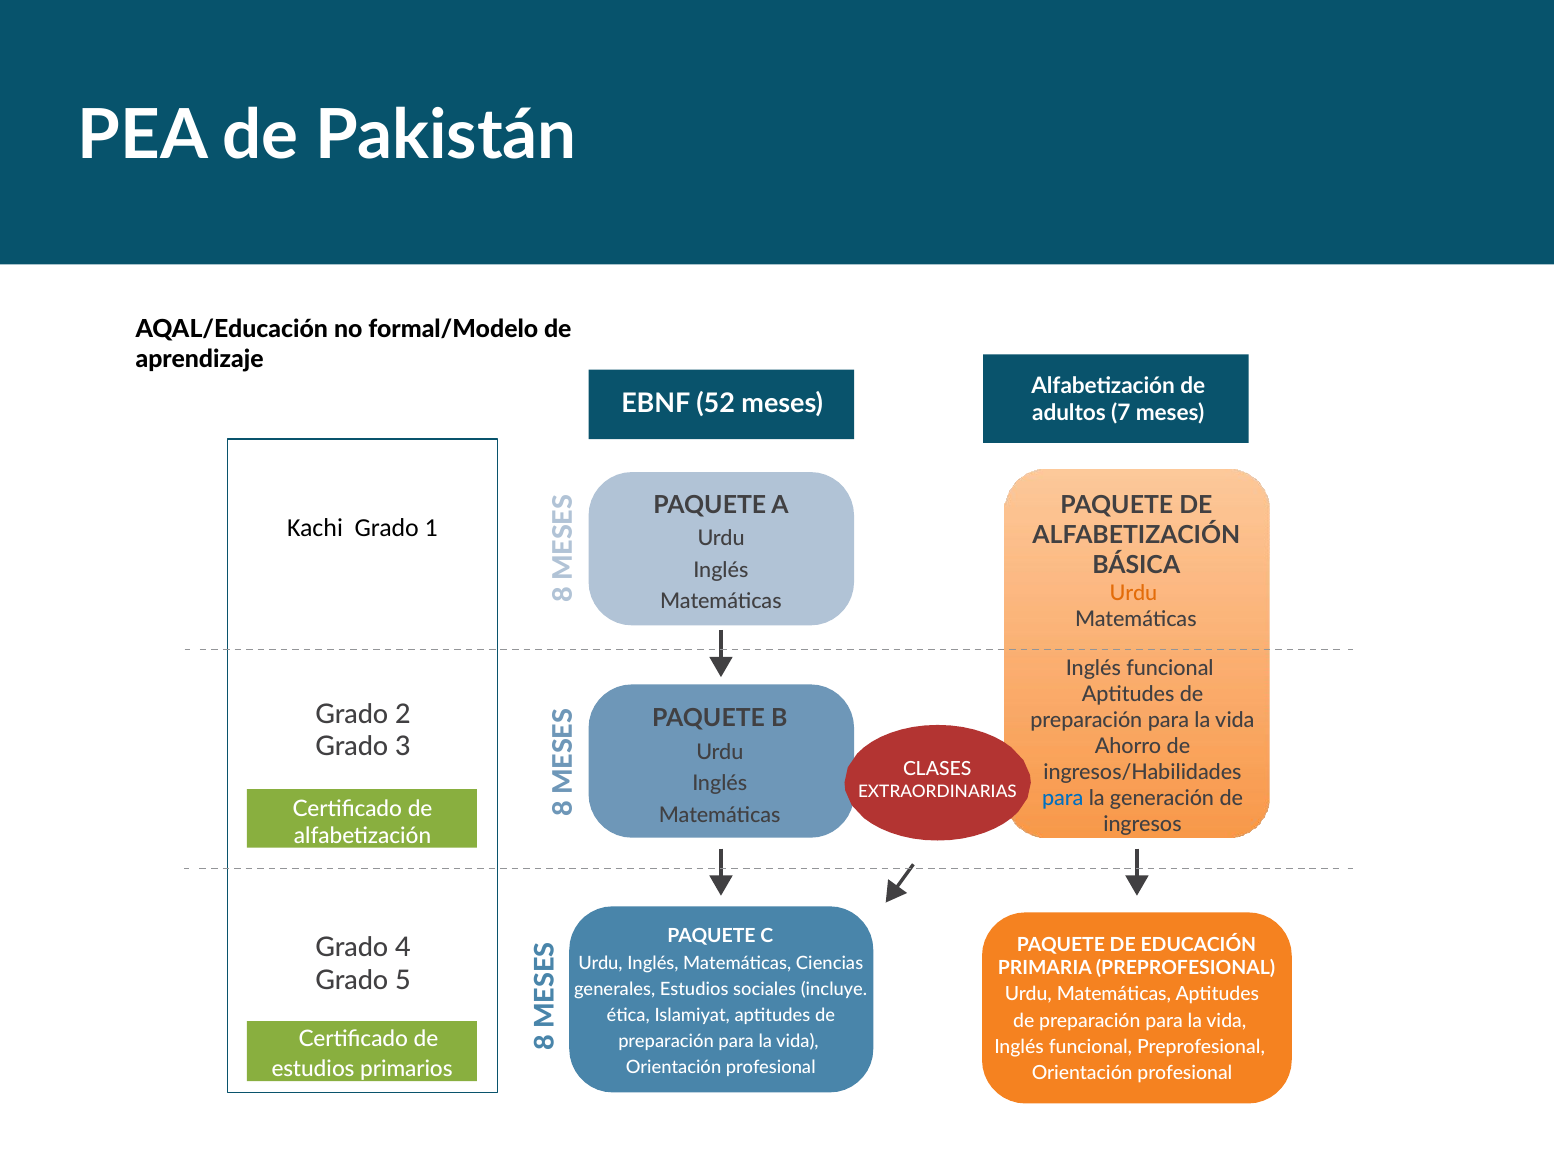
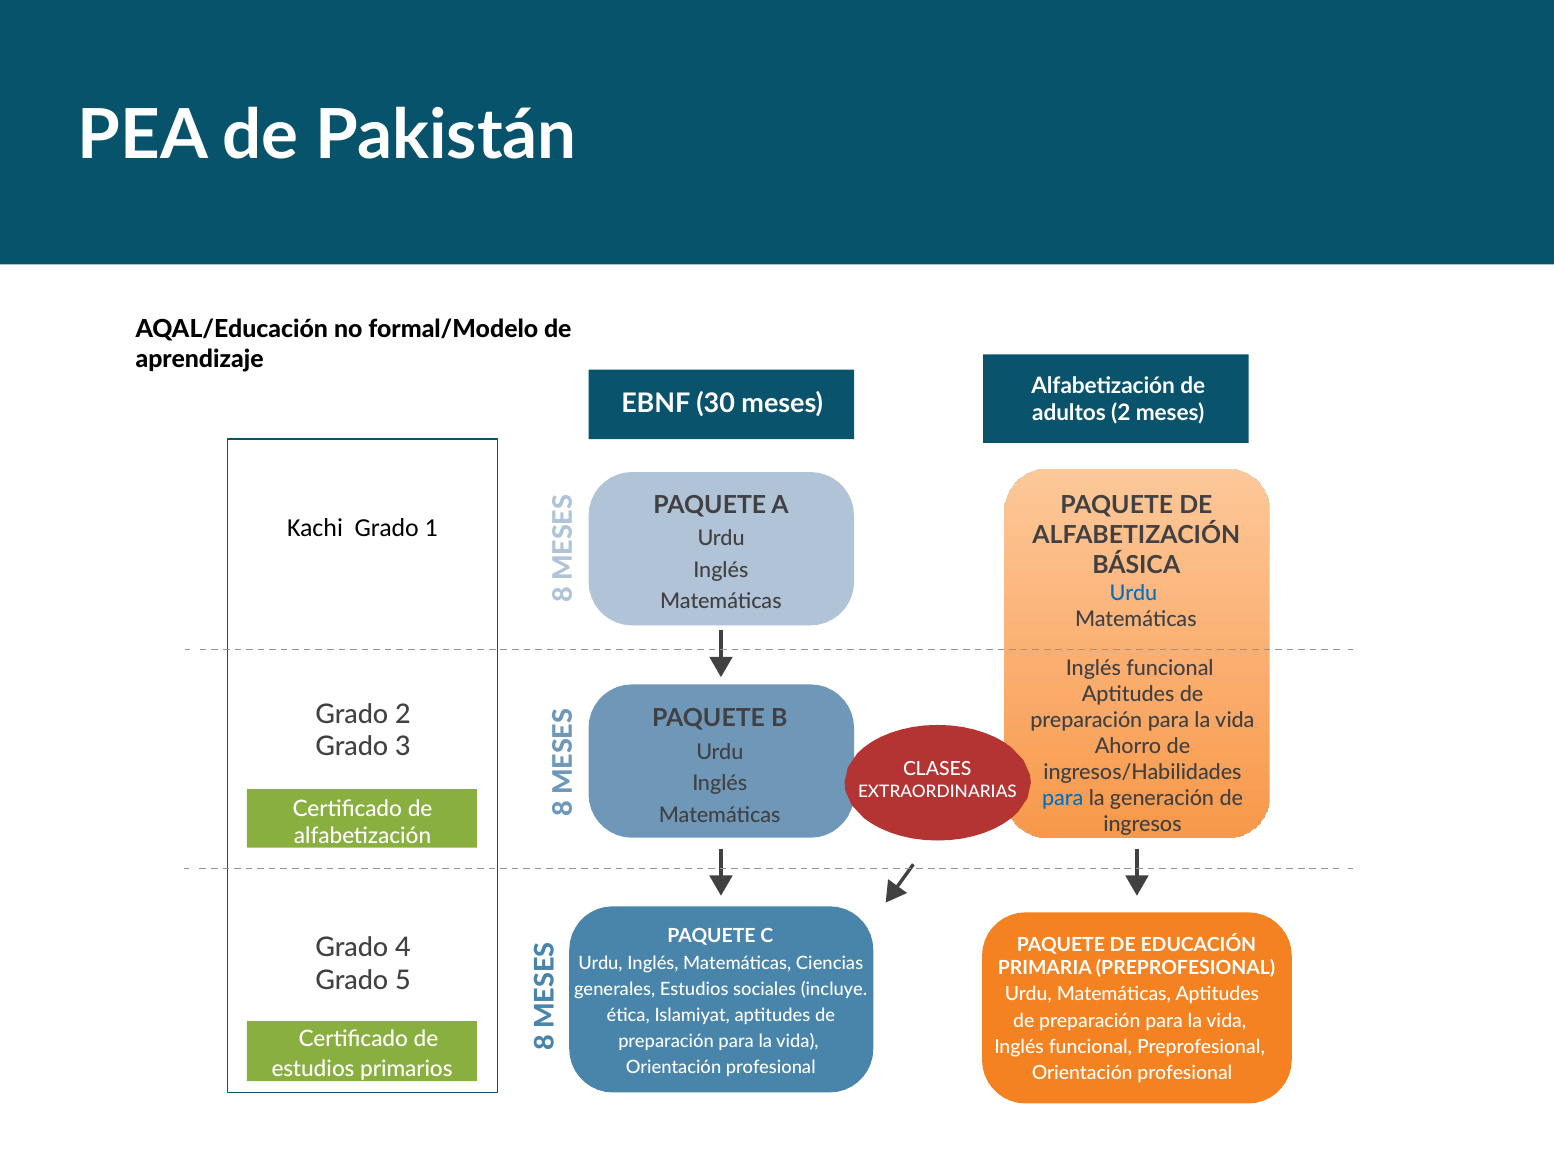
52: 52 -> 30
adultos 7: 7 -> 2
Urdu at (1133, 593) colour: orange -> blue
